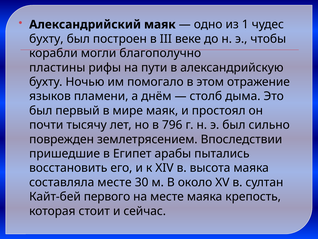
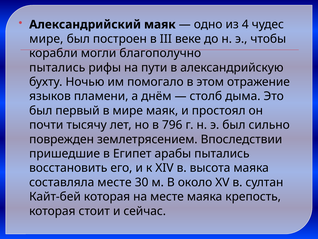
1: 1 -> 4
бухту at (46, 39): бухту -> мире
пластины at (57, 67): пластины -> пытались
Кайт-бей первого: первого -> которая
